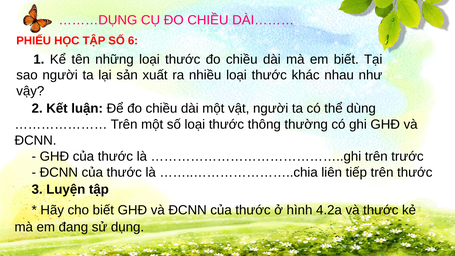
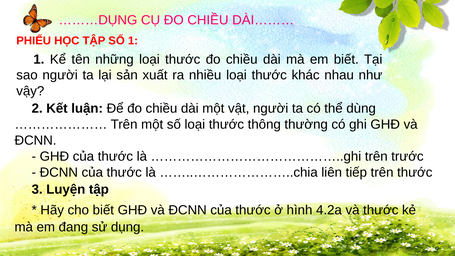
SỐ 6: 6 -> 1
